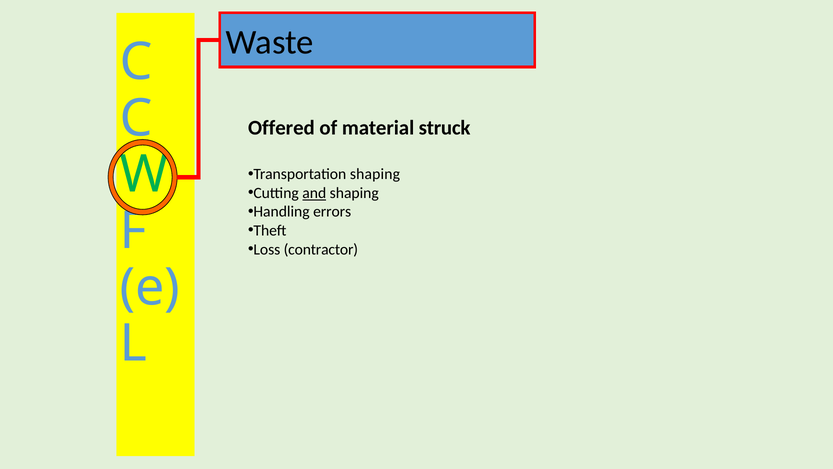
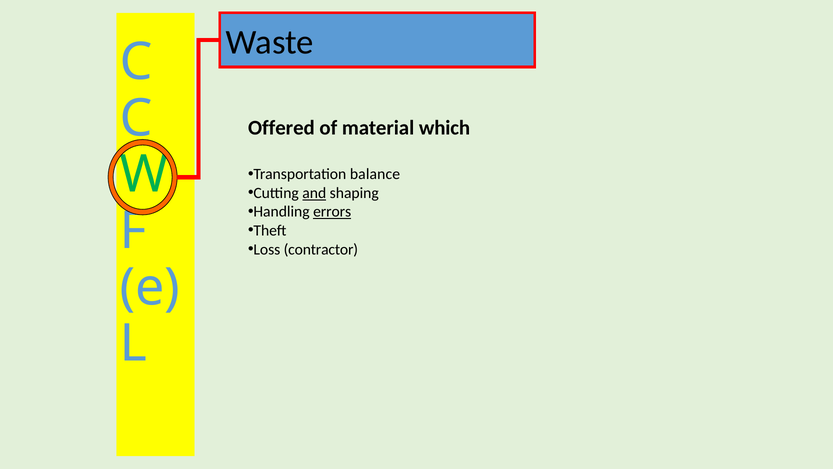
struck: struck -> which
Transportation shaping: shaping -> balance
errors underline: none -> present
